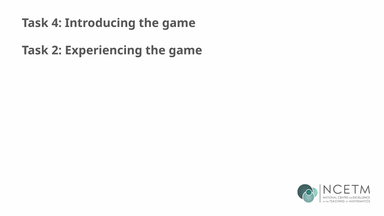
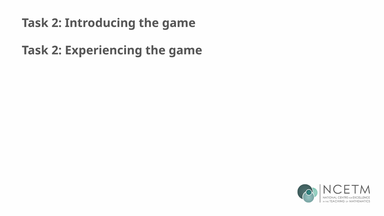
4 at (57, 23): 4 -> 2
